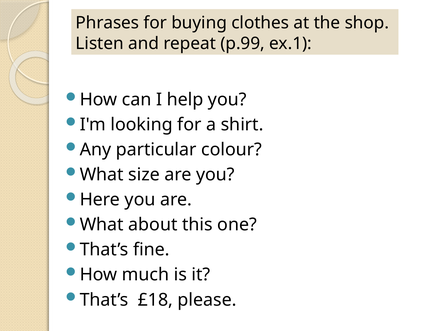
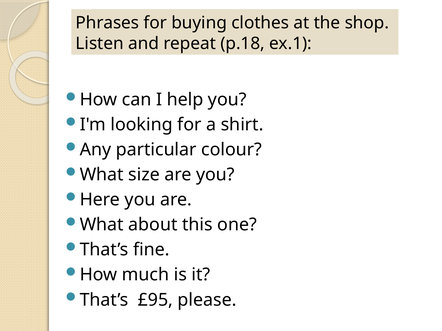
p.99: p.99 -> p.18
£18: £18 -> £95
